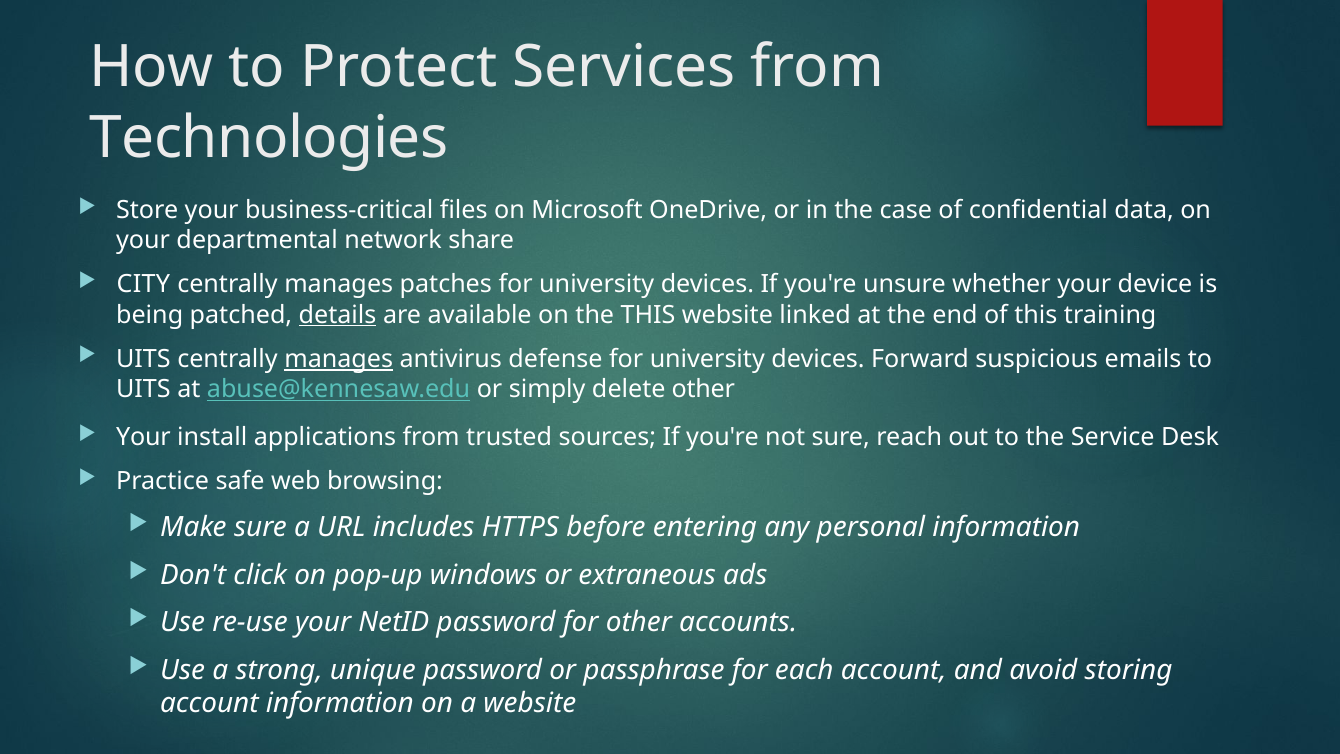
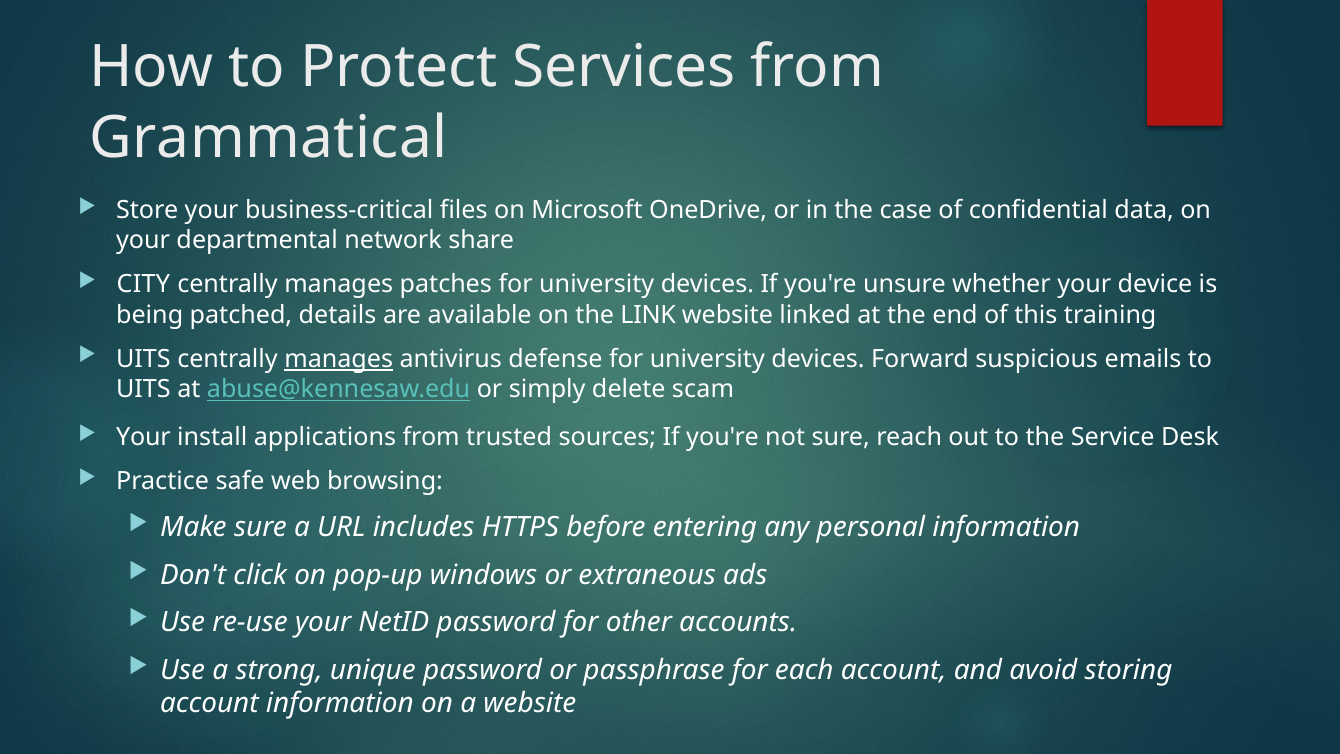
Technologies: Technologies -> Grammatical
details underline: present -> none
the THIS: THIS -> LINK
delete other: other -> scam
